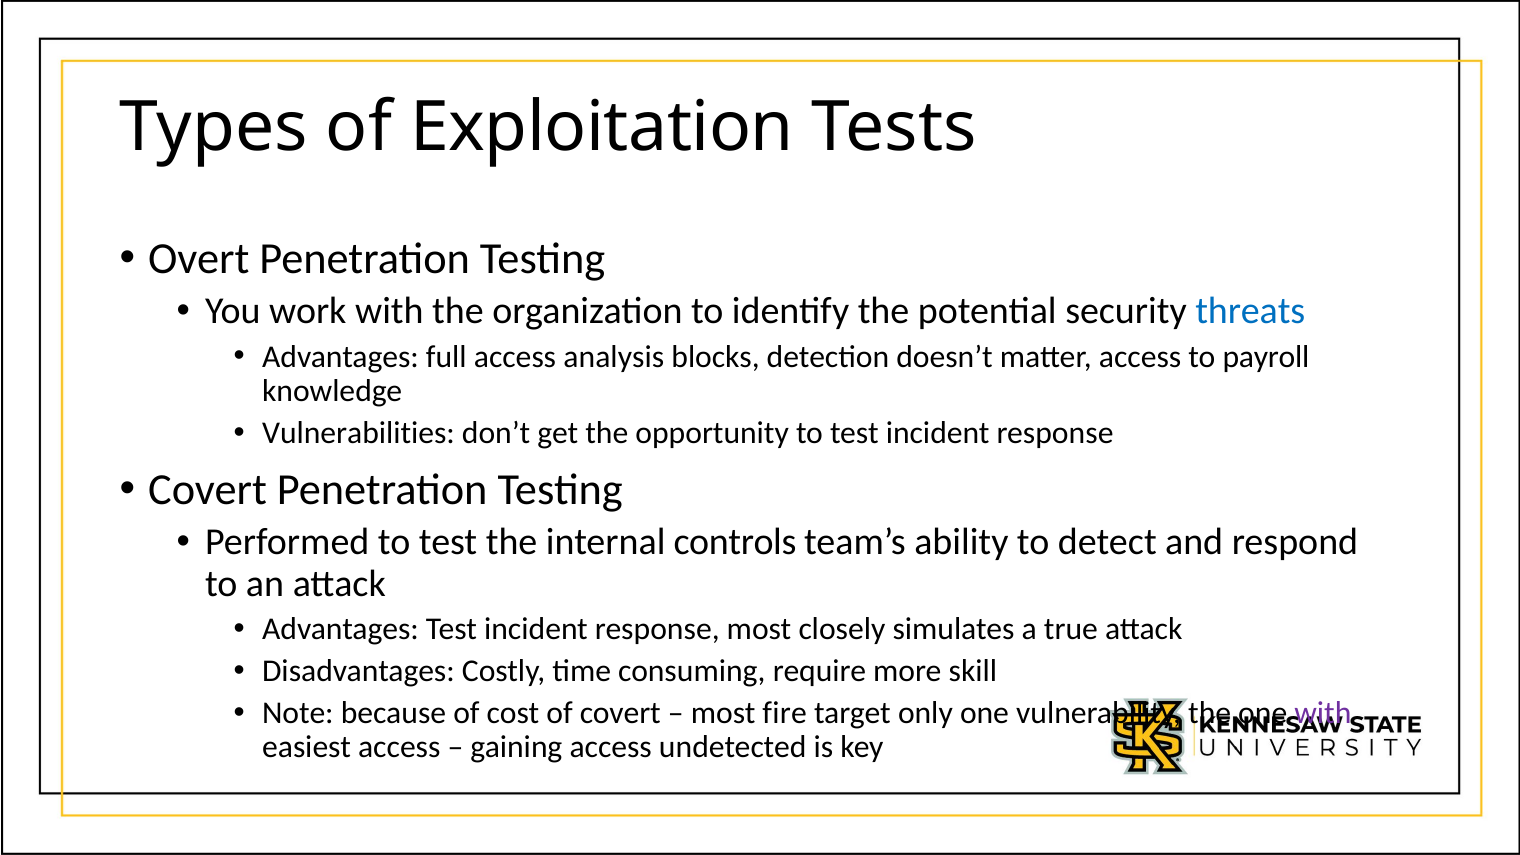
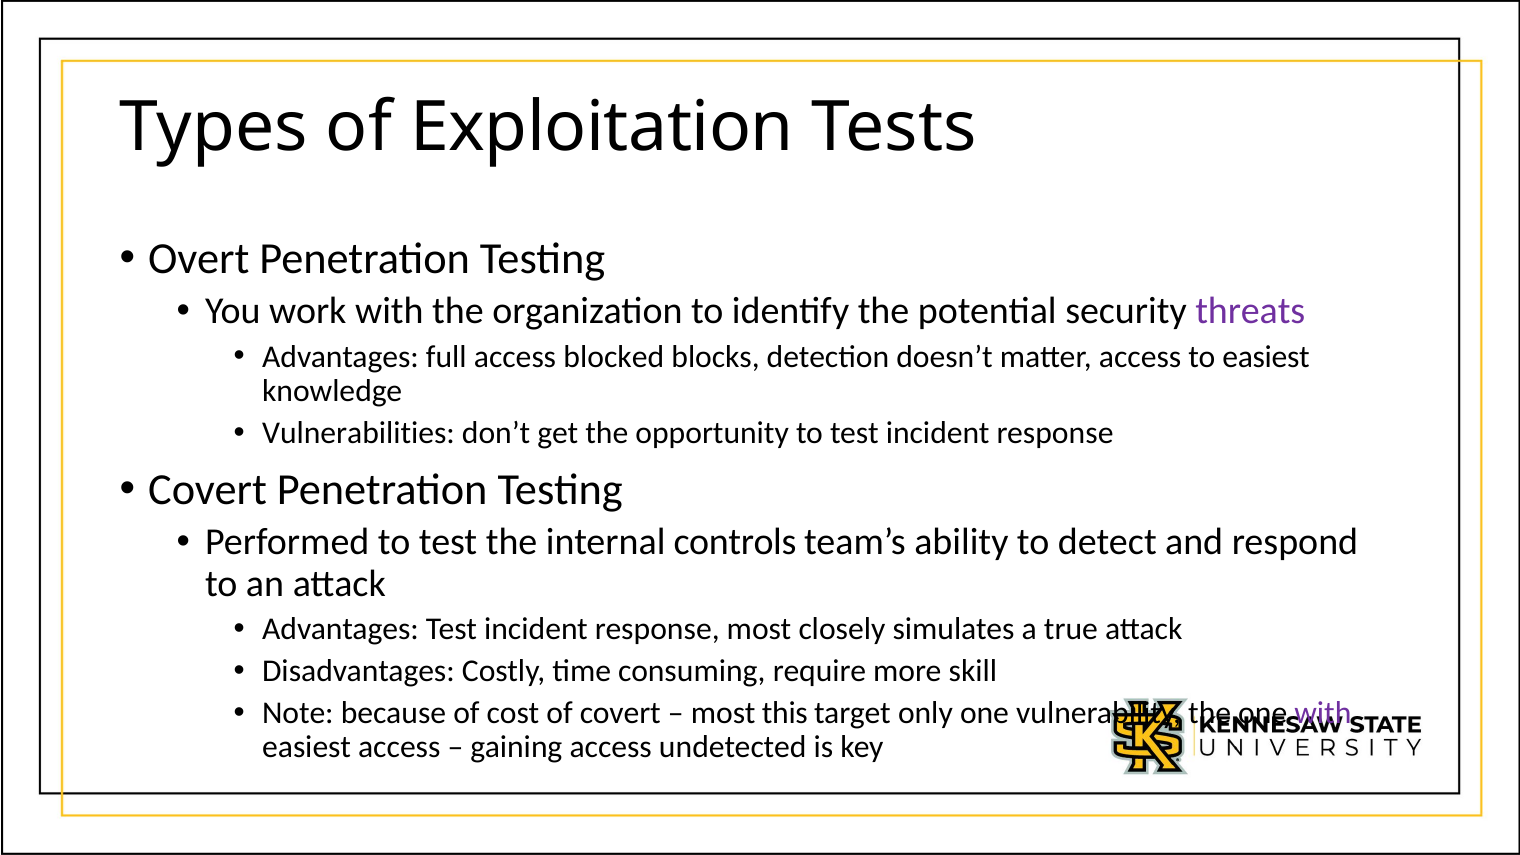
threats colour: blue -> purple
analysis: analysis -> blocked
to payroll: payroll -> easiest
fire: fire -> this
